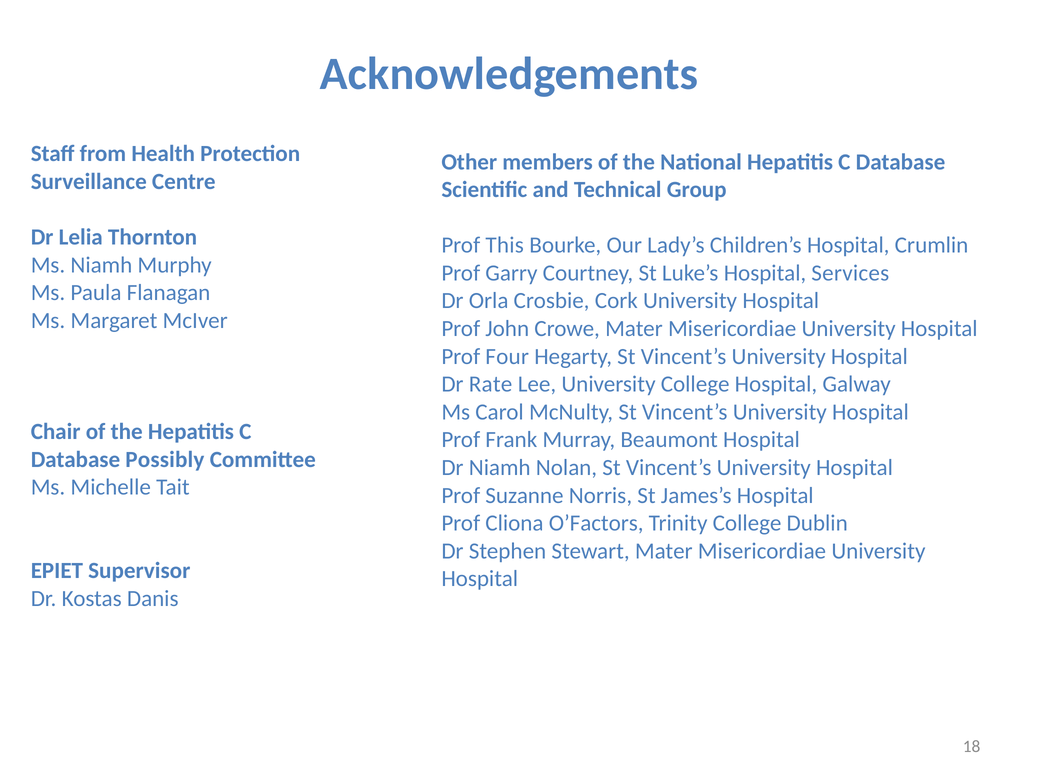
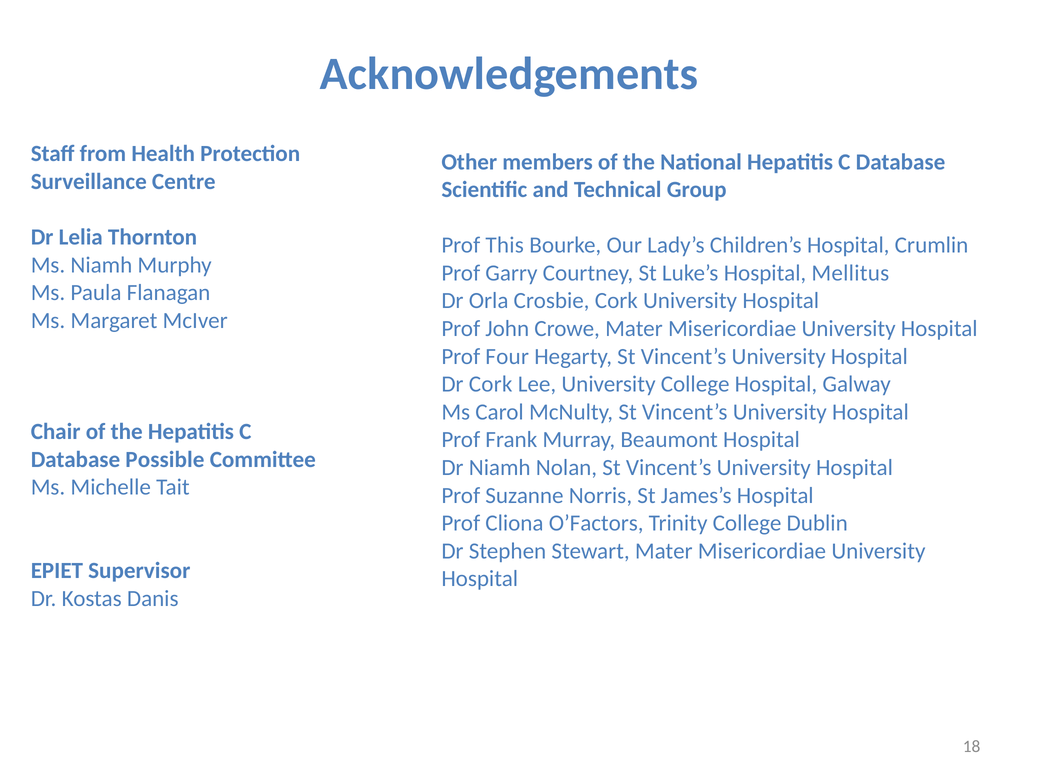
Services: Services -> Mellitus
Dr Rate: Rate -> Cork
Possibly: Possibly -> Possible
